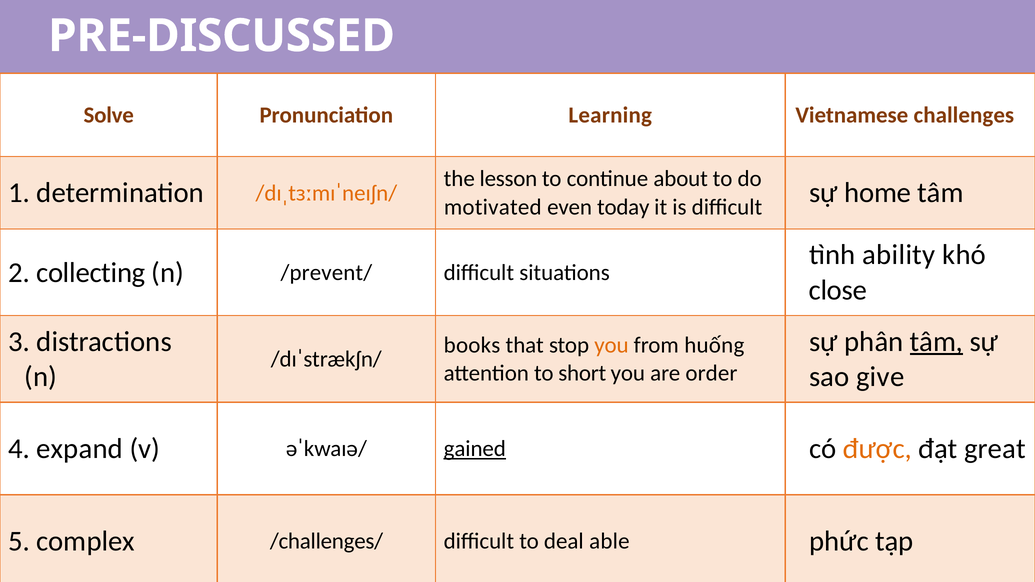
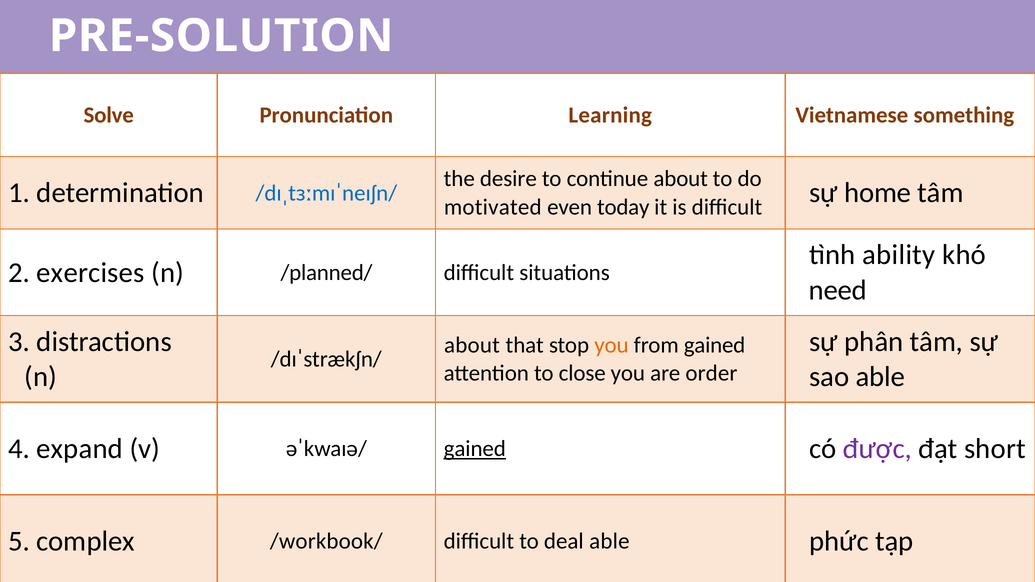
PRE-DISCUSSED: PRE-DISCUSSED -> PRE-SOLUTION
challenges: challenges -> something
lesson: lesson -> desire
/dɪˌtɜːmɪˈneɪʃn/ colour: orange -> blue
collecting: collecting -> exercises
/prevent/: /prevent/ -> /planned/
close: close -> need
tâm at (936, 342) underline: present -> none
books at (472, 345): books -> about
from huống: huống -> gained
short: short -> close
sao give: give -> able
được colour: orange -> purple
great: great -> short
/challenges/: /challenges/ -> /workbook/
